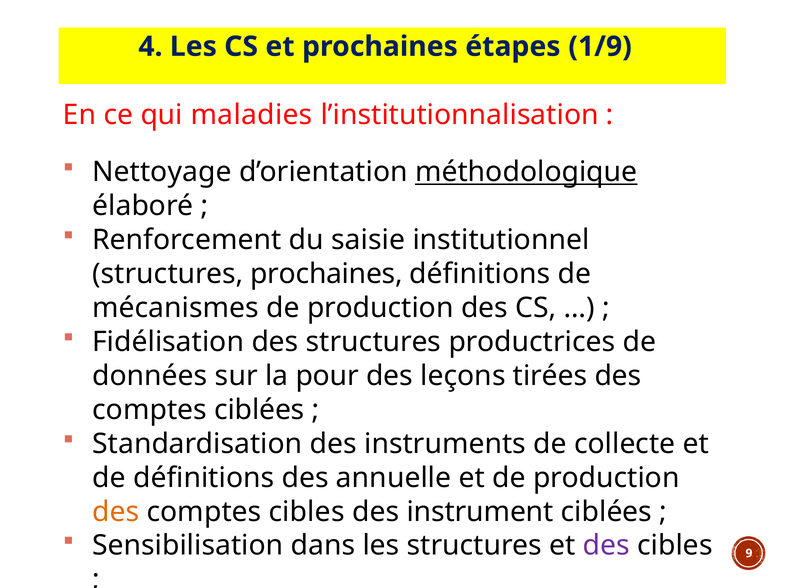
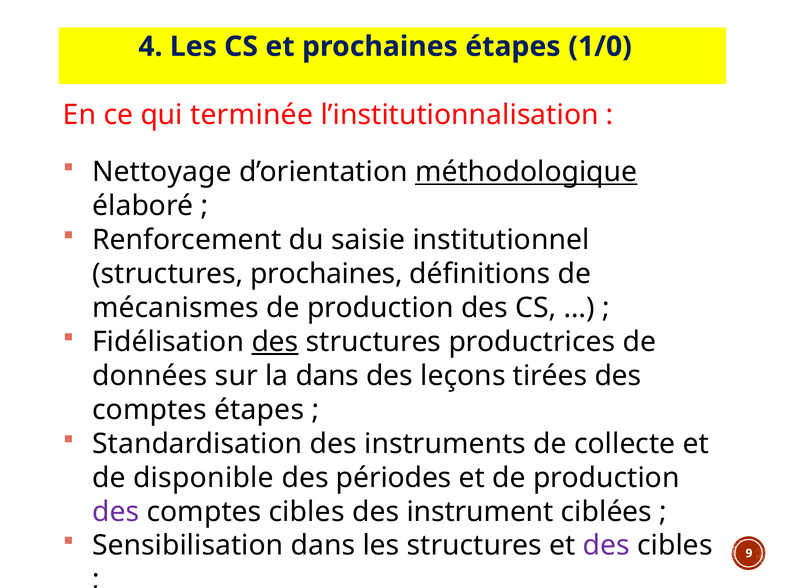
1/9: 1/9 -> 1/0
maladies: maladies -> terminée
des at (275, 342) underline: none -> present
la pour: pour -> dans
comptes ciblées: ciblées -> étapes
de définitions: définitions -> disponible
annuelle: annuelle -> périodes
des at (116, 512) colour: orange -> purple
